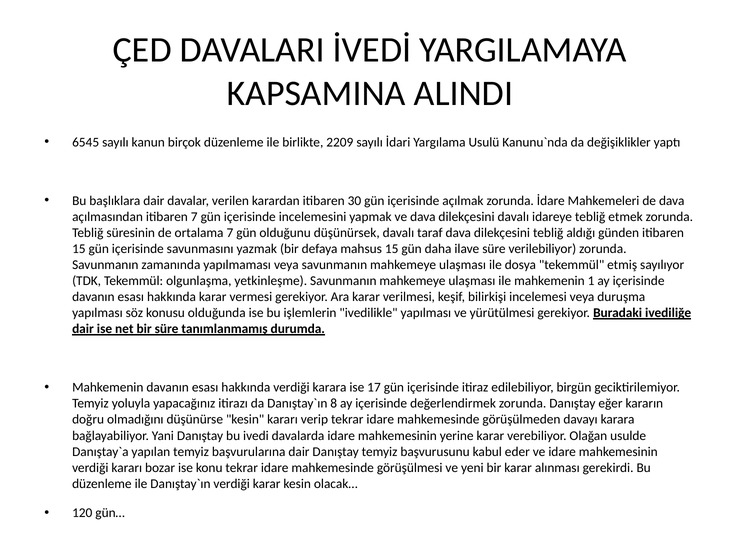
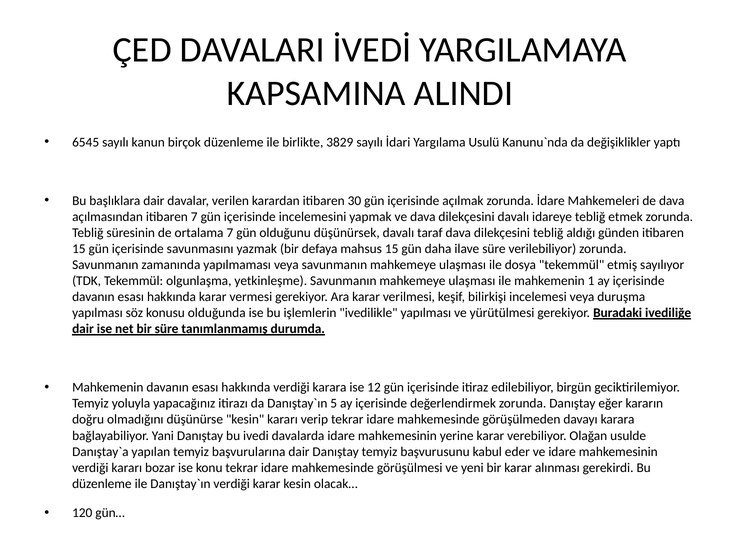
2209: 2209 -> 3829
17: 17 -> 12
8: 8 -> 5
